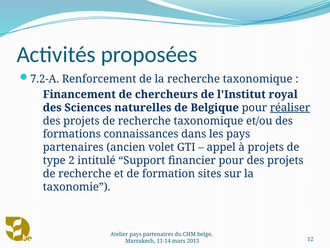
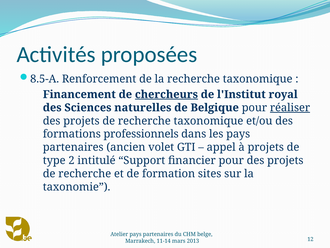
7.2-A: 7.2-A -> 8.5-A
chercheurs underline: none -> present
connaissances: connaissances -> professionnels
